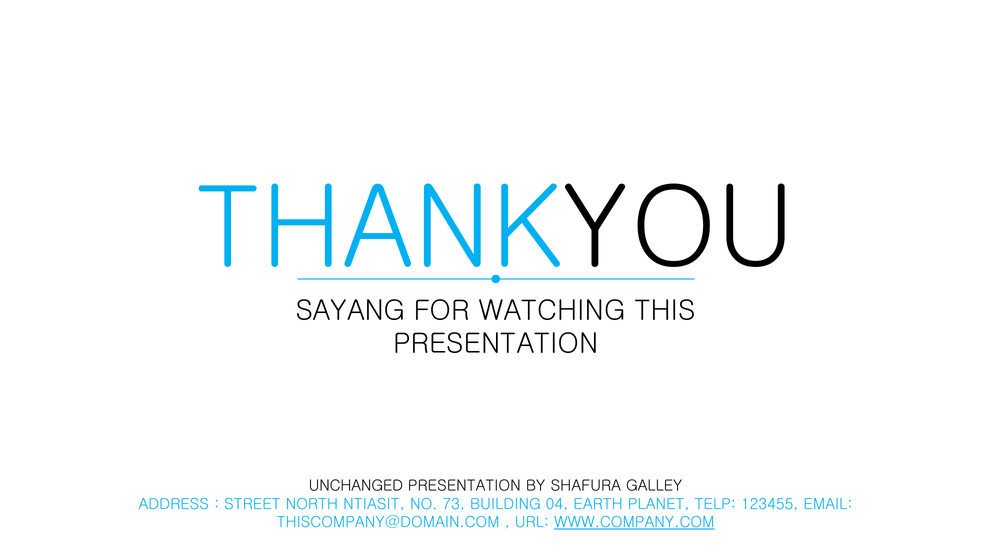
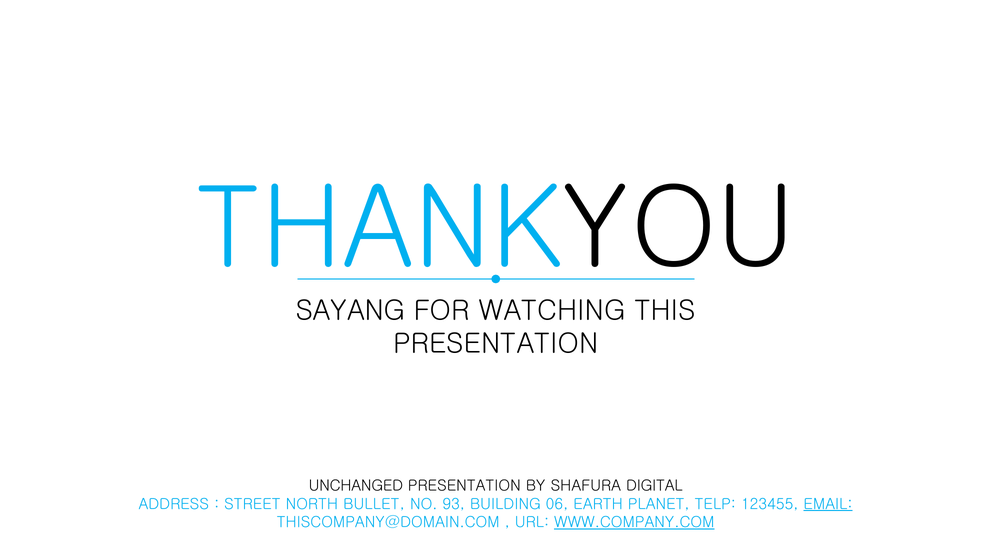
GALLEY: GALLEY -> DIGITAL
NTIASIT: NTIASIT -> BULLET
73: 73 -> 93
04: 04 -> 06
EMAIL underline: none -> present
